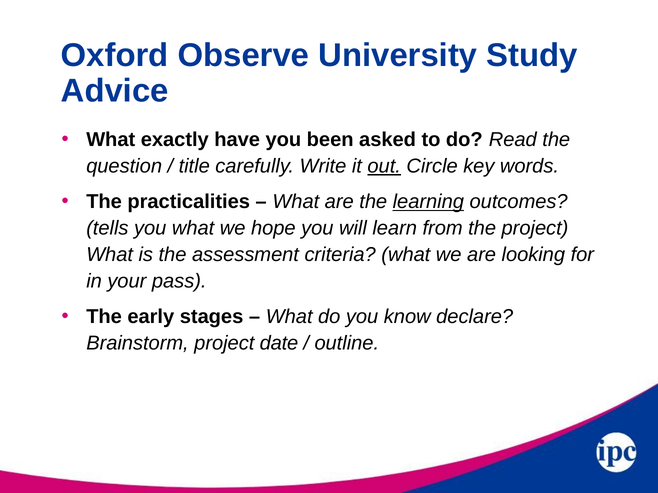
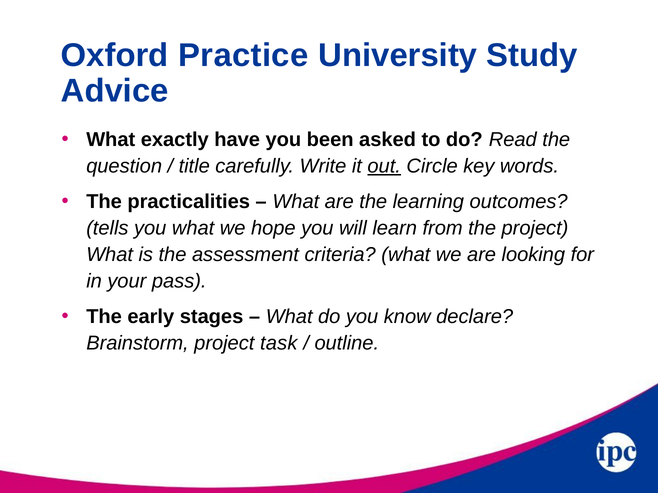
Observe: Observe -> Practice
learning underline: present -> none
date: date -> task
